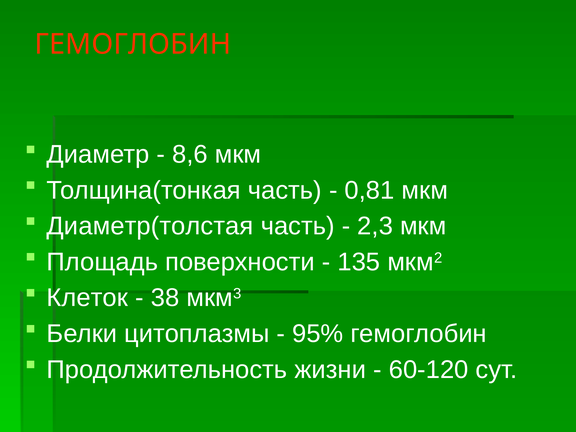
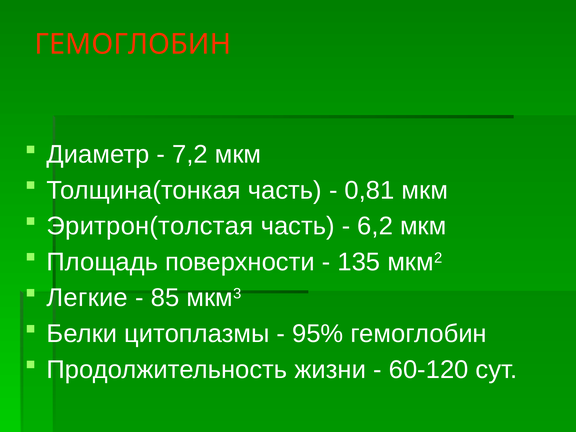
8,6: 8,6 -> 7,2
Диаметр(толстая: Диаметр(толстая -> Эритрон(толстая
2,3: 2,3 -> 6,2
Клеток: Клеток -> Легкие
38: 38 -> 85
